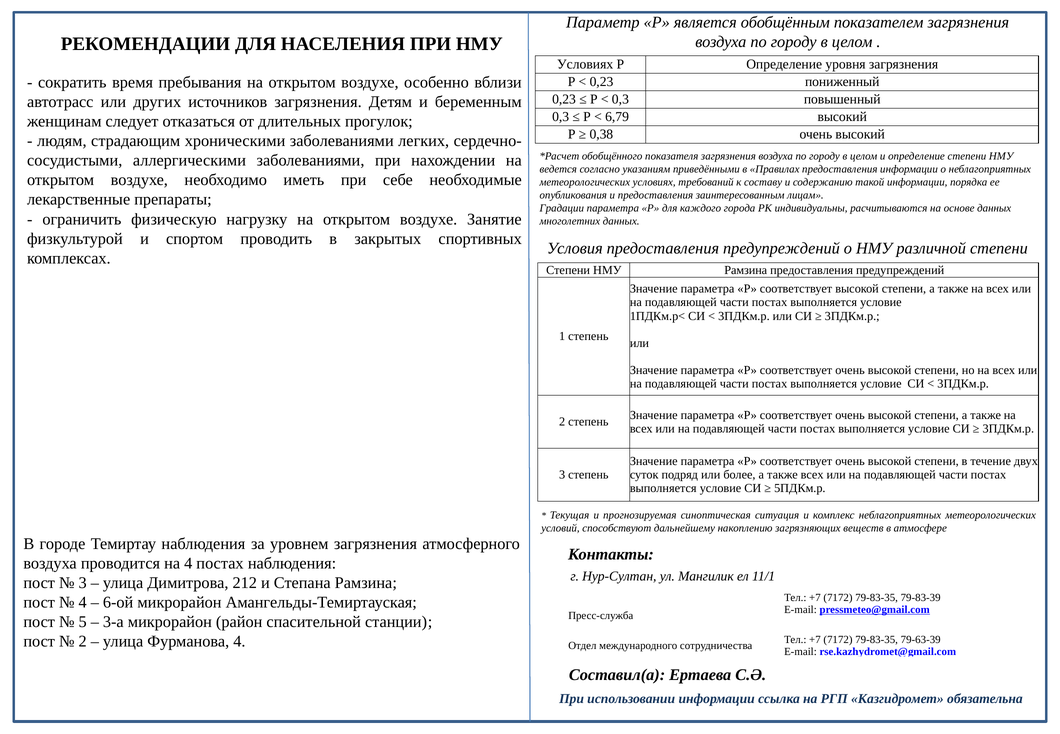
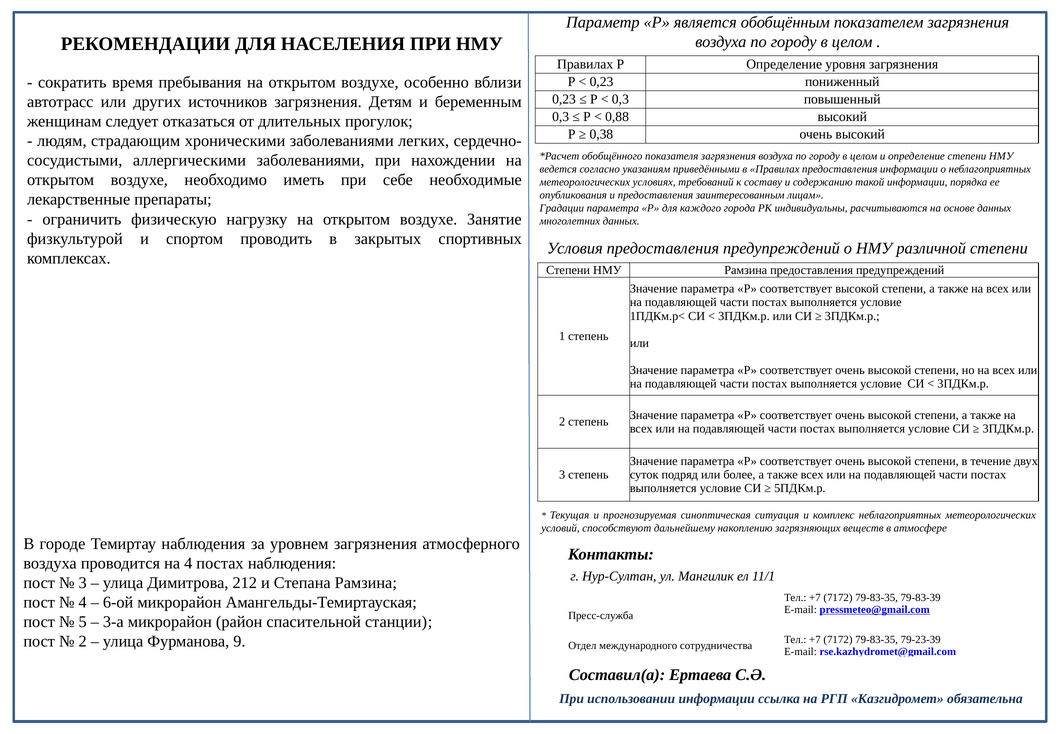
Условиях at (585, 64): Условиях -> Правилах
6,79: 6,79 -> 0,88
Фурманова 4: 4 -> 9
79-63-39: 79-63-39 -> 79-23-39
